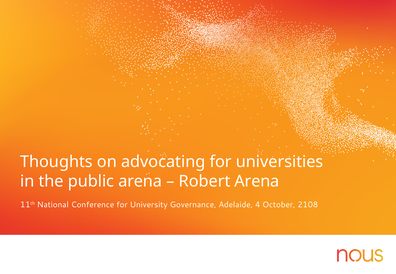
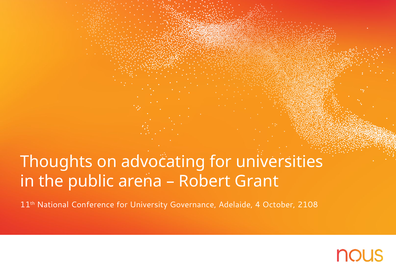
Robert Arena: Arena -> Grant
